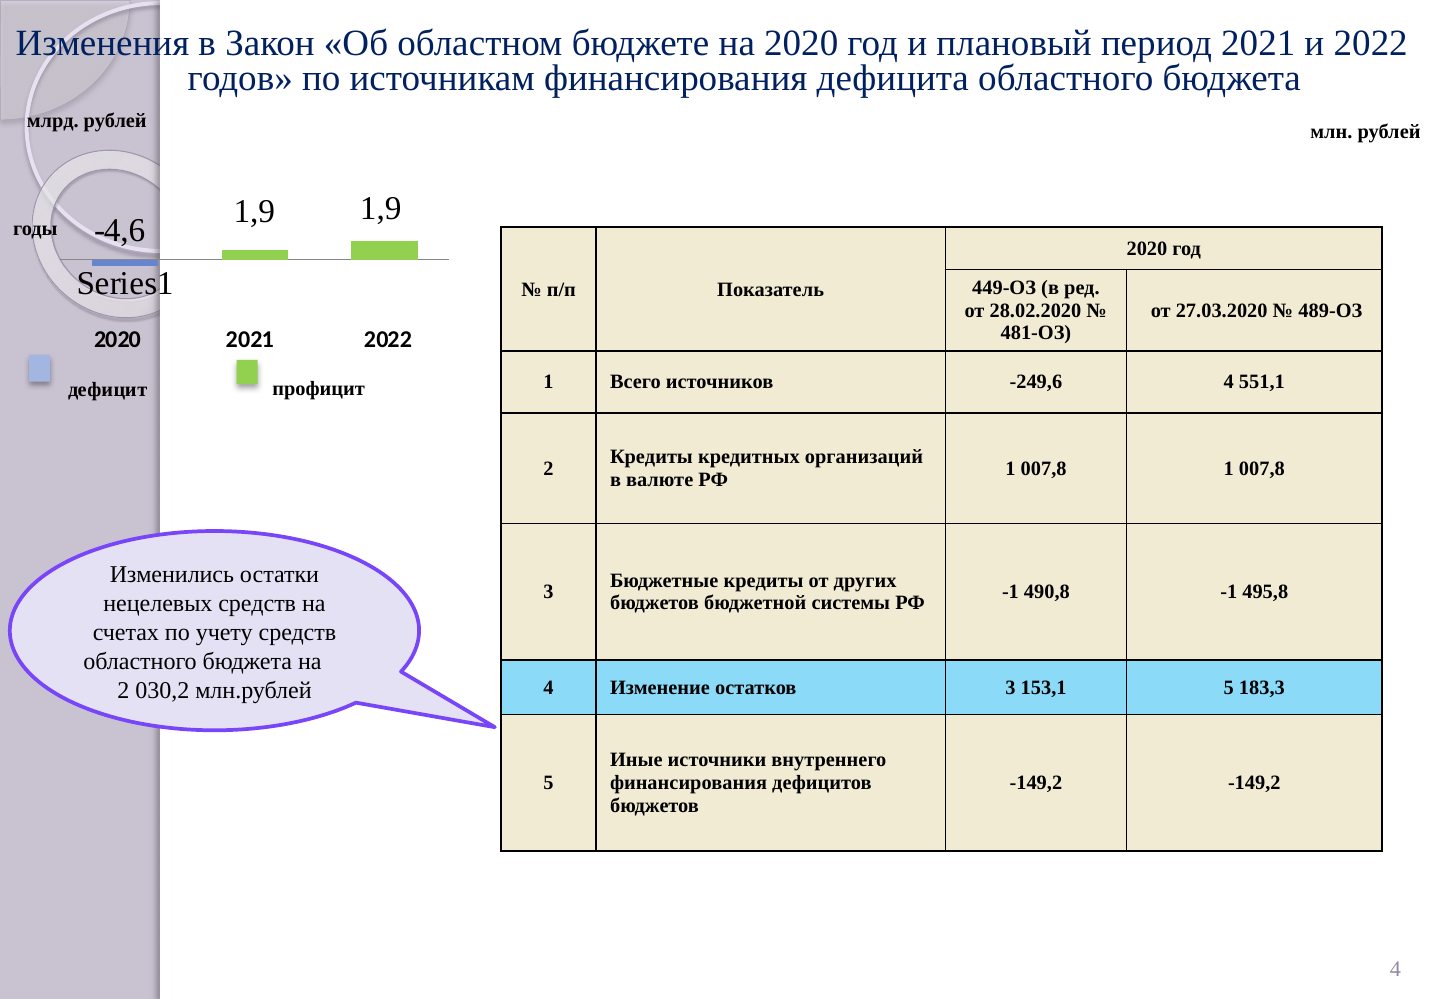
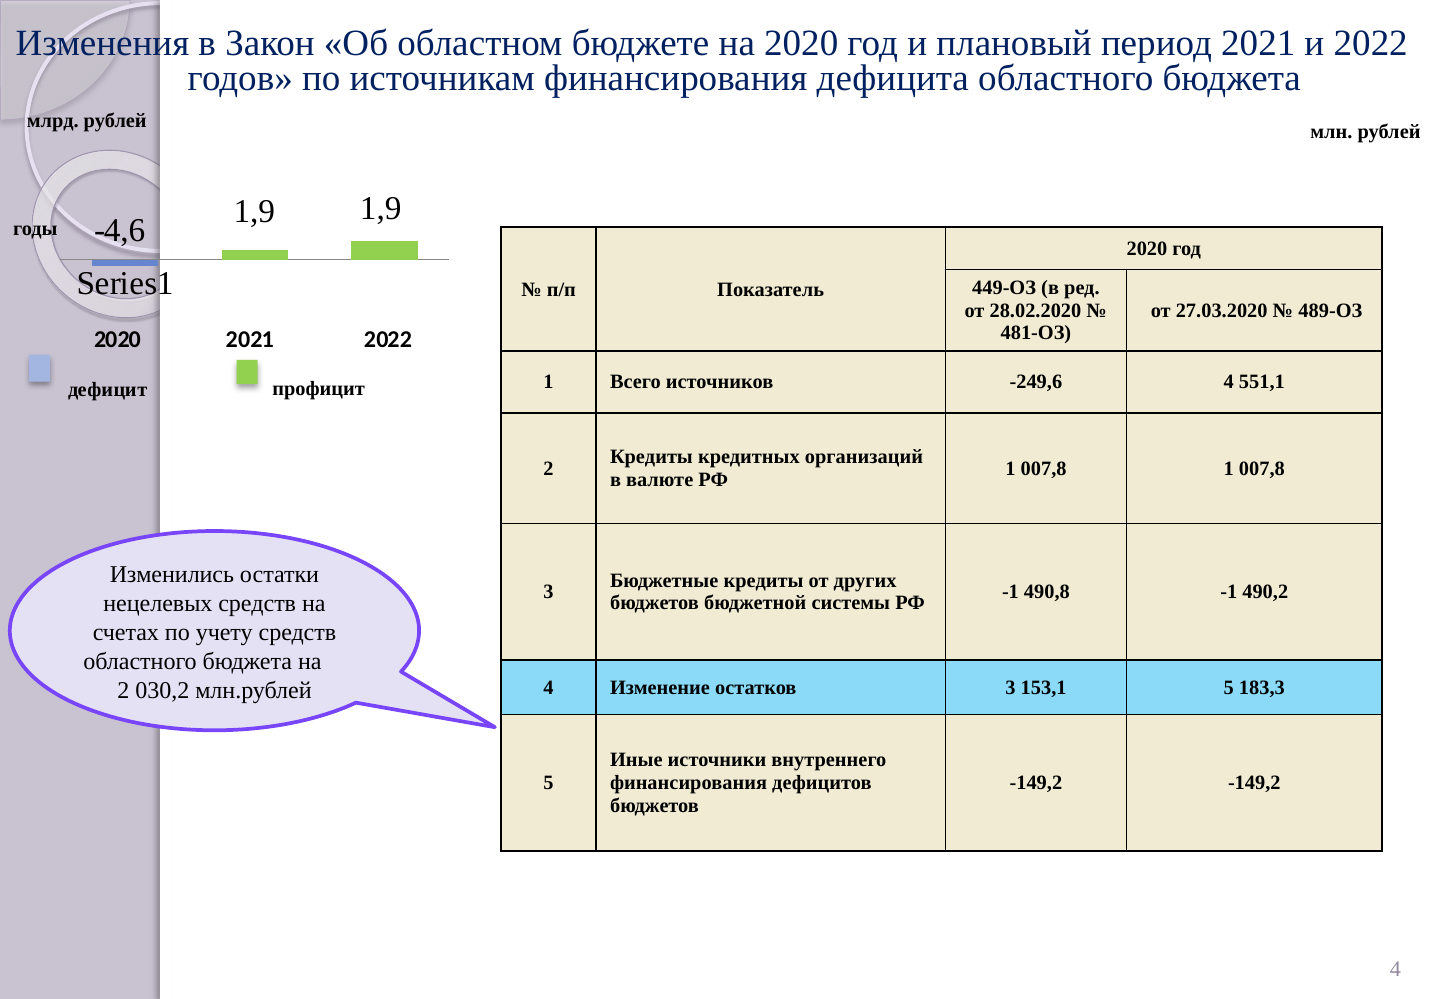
495,8: 495,8 -> 490,2
